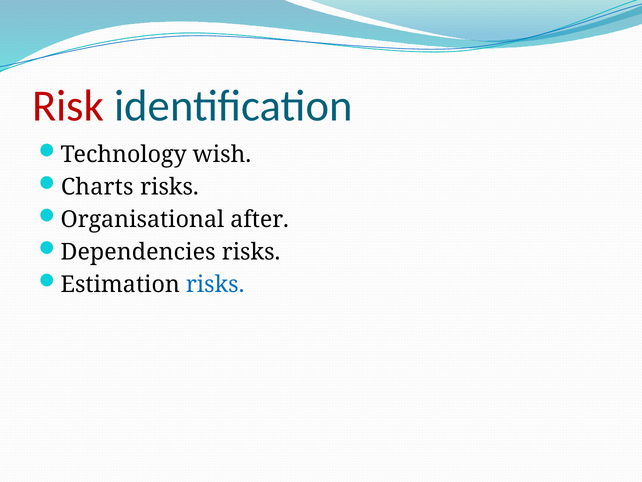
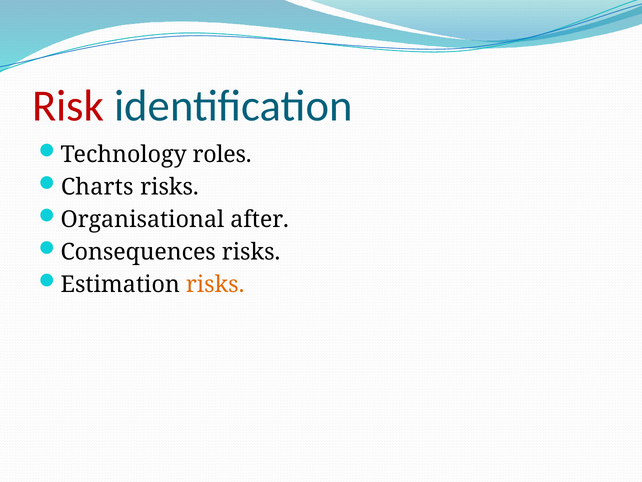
wish: wish -> roles
Dependencies: Dependencies -> Consequences
risks at (215, 284) colour: blue -> orange
